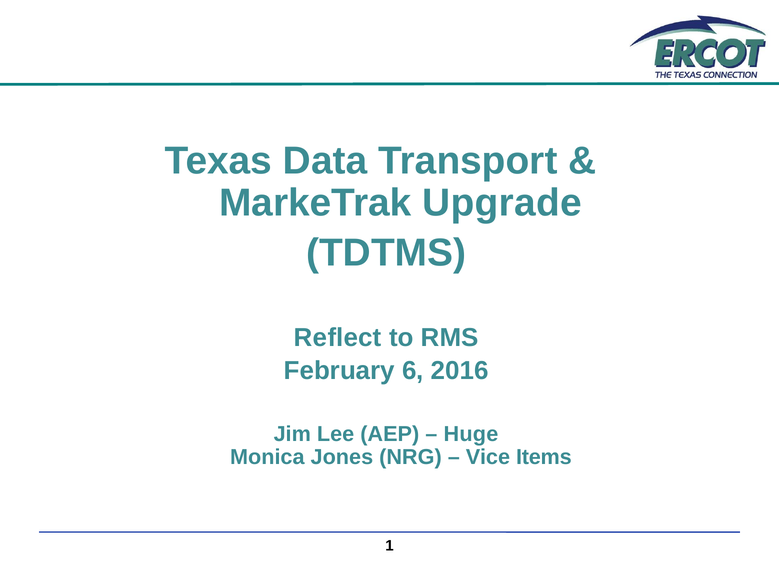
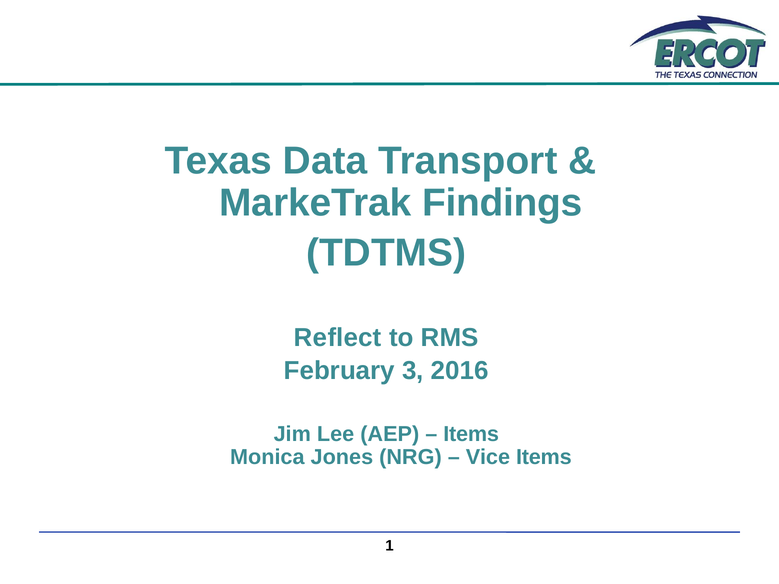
Upgrade: Upgrade -> Findings
6: 6 -> 3
Huge at (471, 434): Huge -> Items
